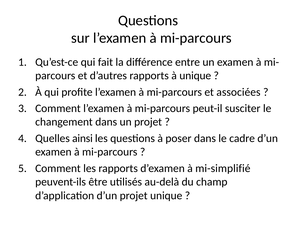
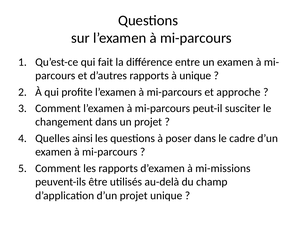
associées: associées -> approche
mi-simplifié: mi-simplifié -> mi-missions
